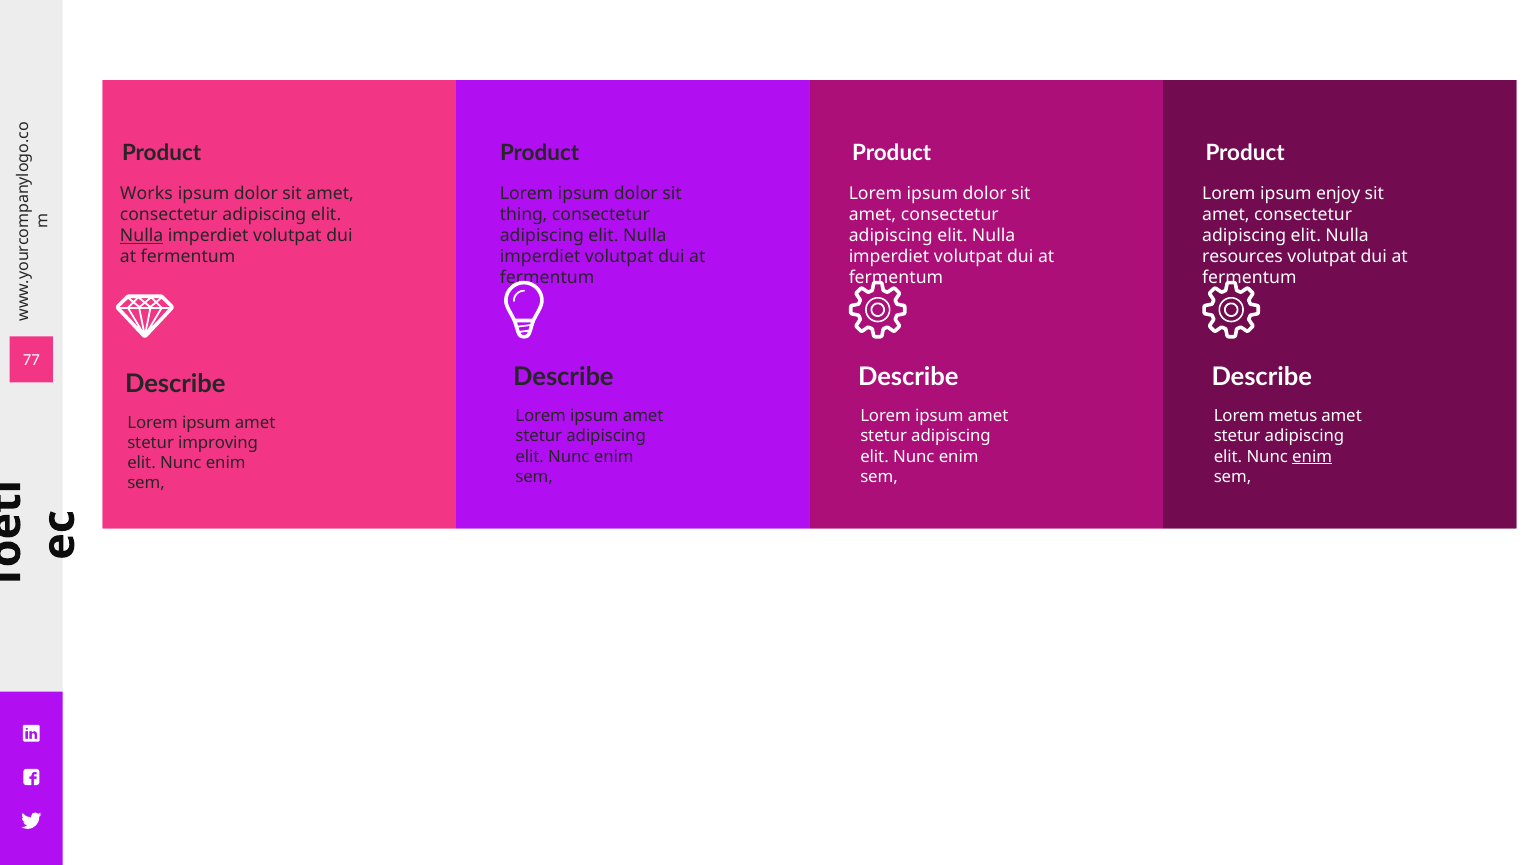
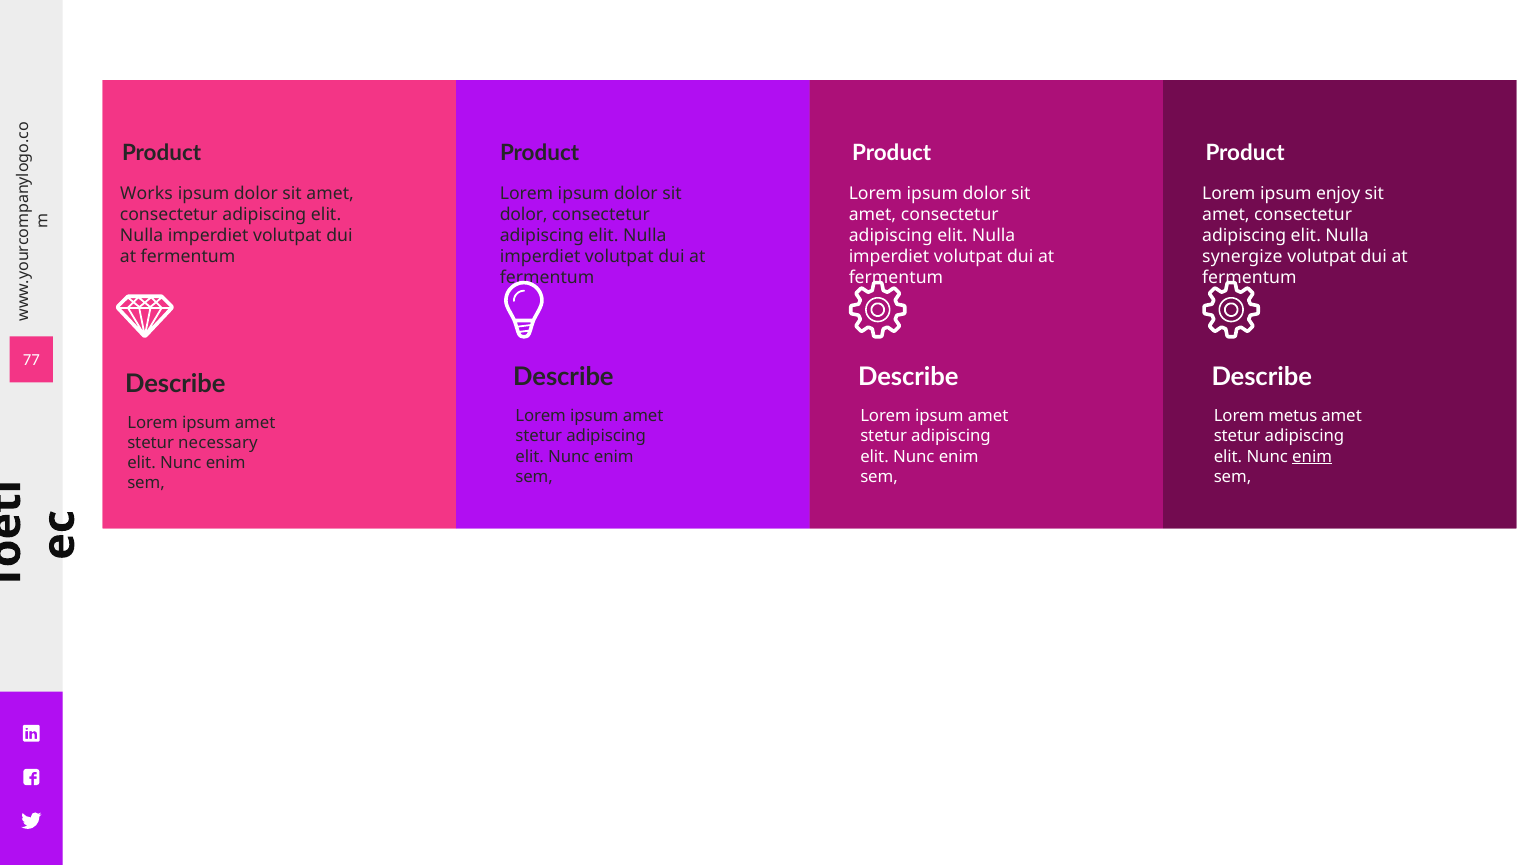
thing at (524, 214): thing -> dolor
Nulla at (142, 236) underline: present -> none
resources: resources -> synergize
improving: improving -> necessary
